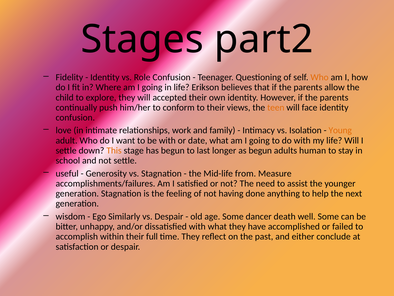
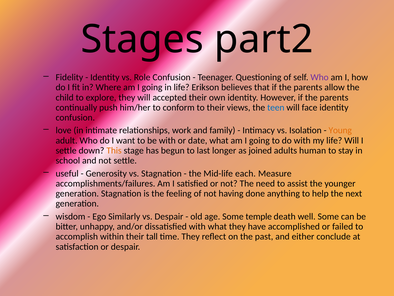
Who at (320, 77) colour: orange -> purple
teen colour: orange -> blue
as begun: begun -> joined
from: from -> each
dancer: dancer -> temple
full: full -> tall
